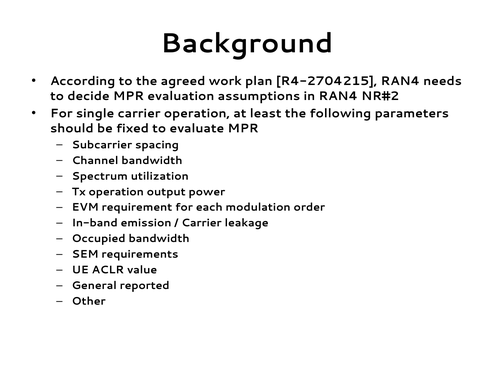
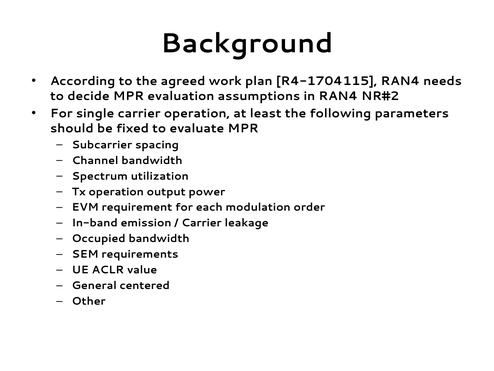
R4-2704215: R4-2704215 -> R4-1704115
reported: reported -> centered
